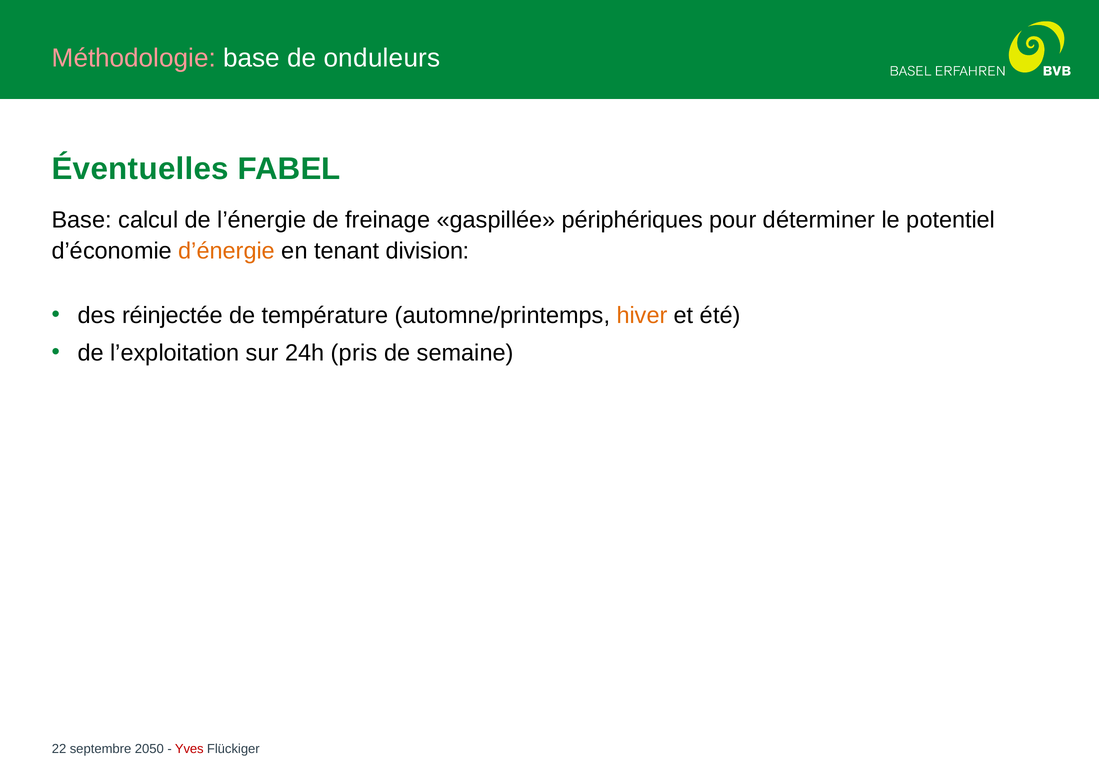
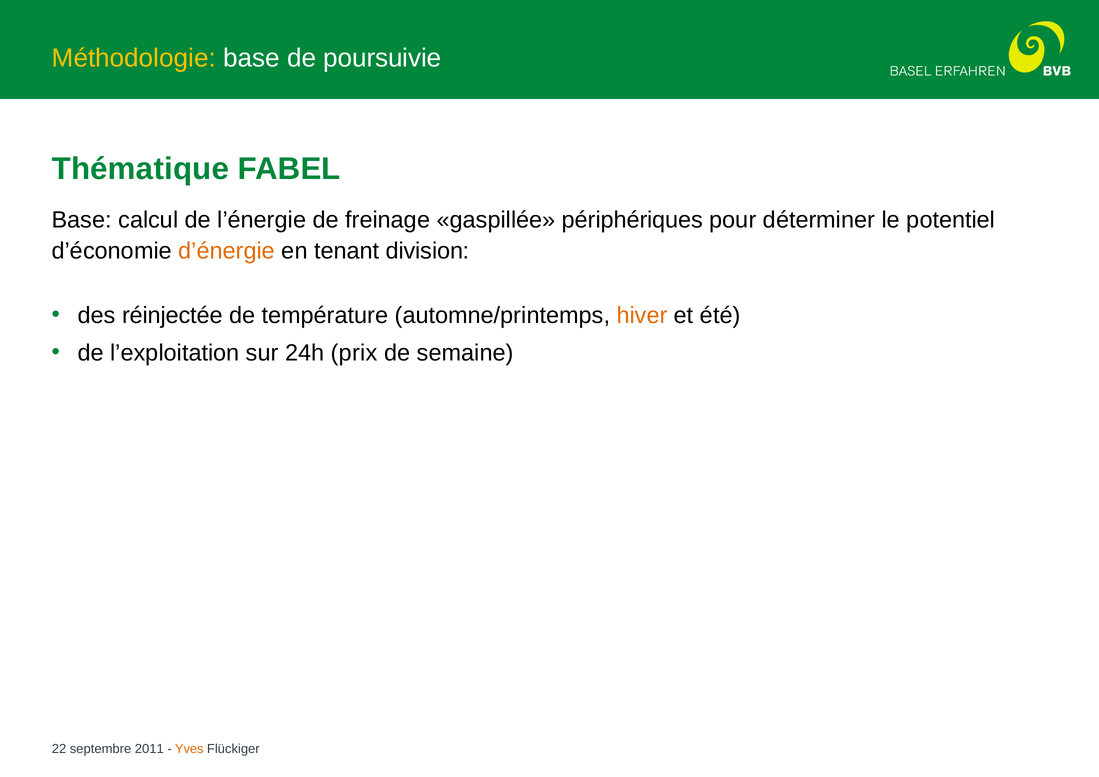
Méthodologie colour: pink -> yellow
onduleurs: onduleurs -> poursuivie
Éventuelles: Éventuelles -> Thématique
pris: pris -> prix
2050: 2050 -> 2011
Yves colour: red -> orange
